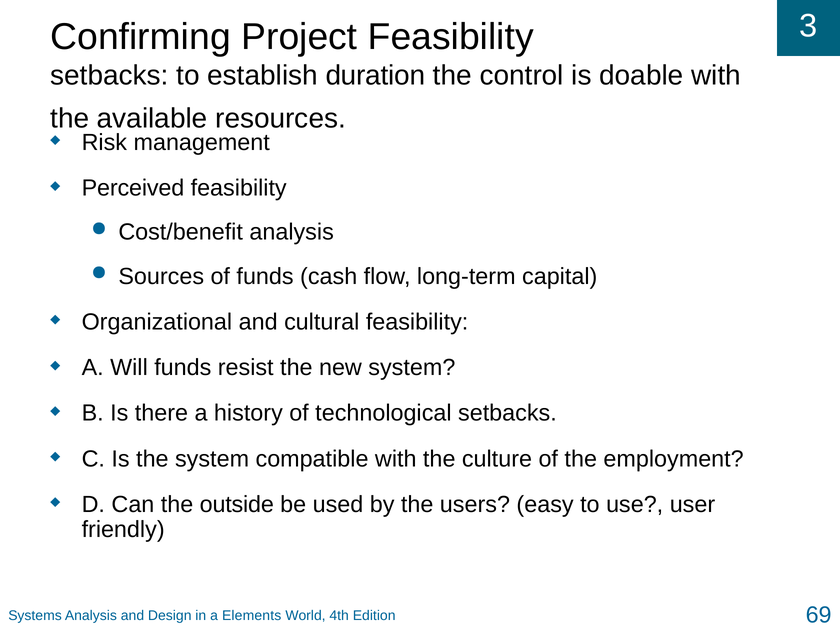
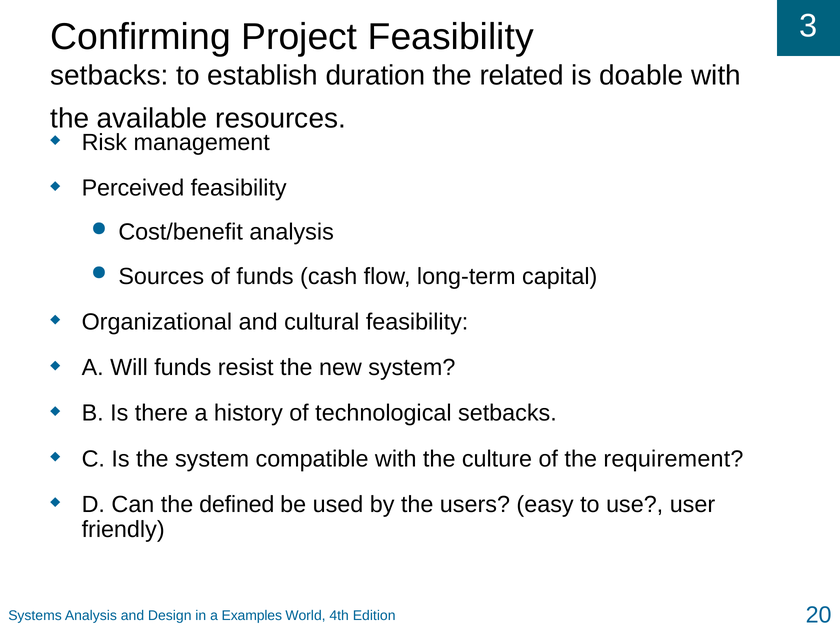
control: control -> related
employment: employment -> requirement
outside: outside -> defined
Elements: Elements -> Examples
69: 69 -> 20
